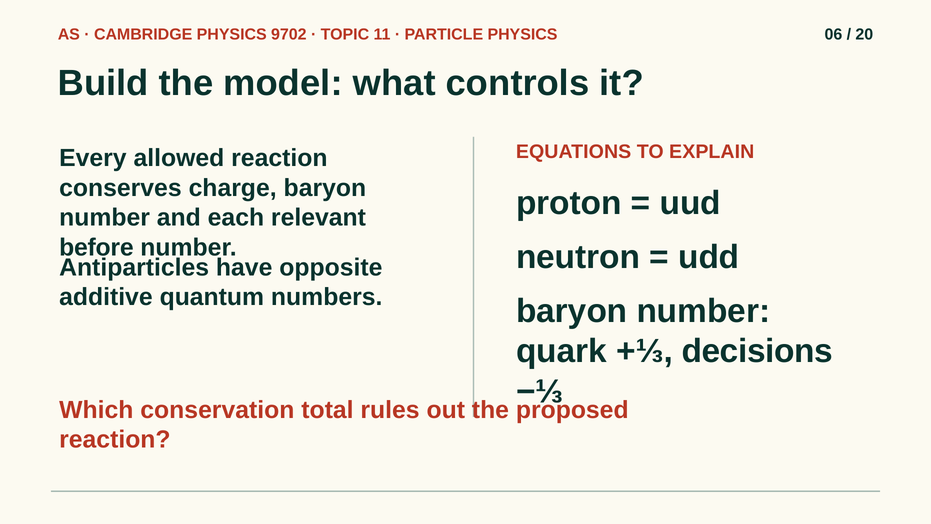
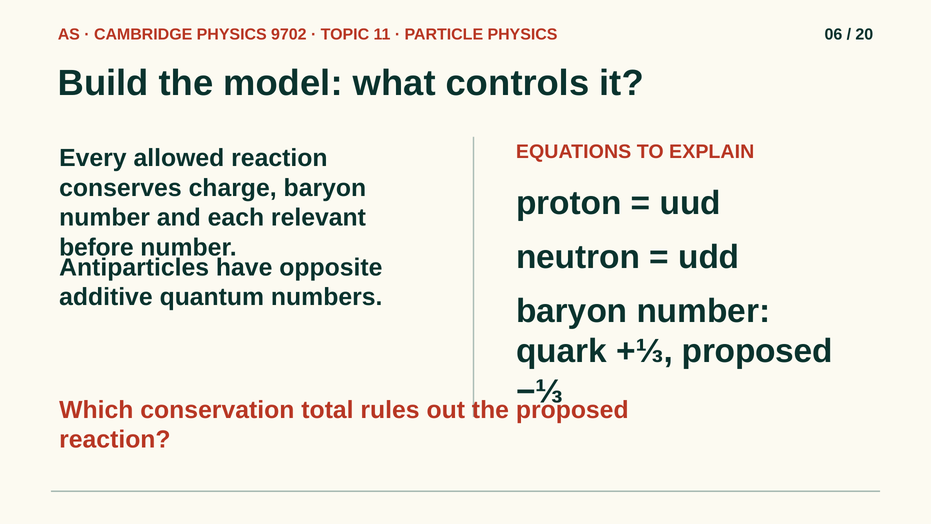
+⅓ decisions: decisions -> proposed
